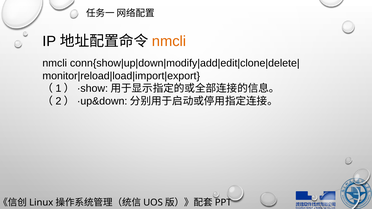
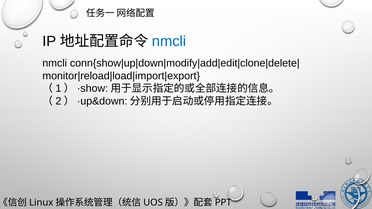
nmcli at (169, 41) colour: orange -> blue
